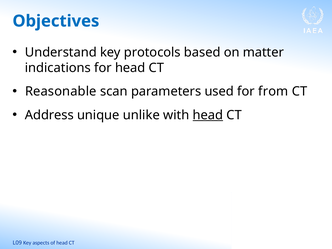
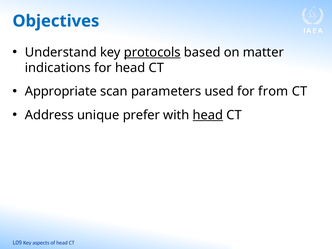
protocols underline: none -> present
Reasonable: Reasonable -> Appropriate
unlike: unlike -> prefer
